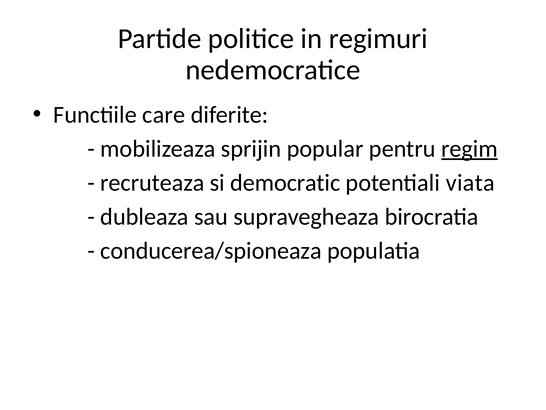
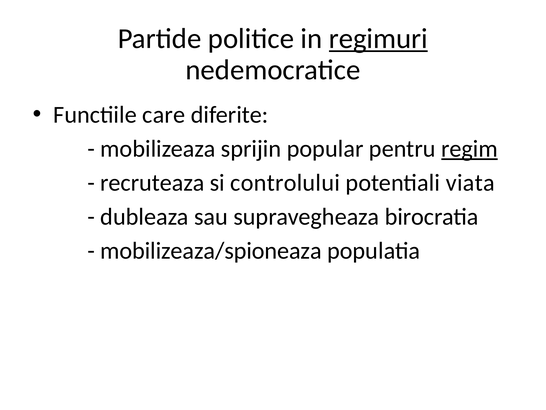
regimuri underline: none -> present
democratic: democratic -> controlului
conducerea/spioneaza: conducerea/spioneaza -> mobilizeaza/spioneaza
